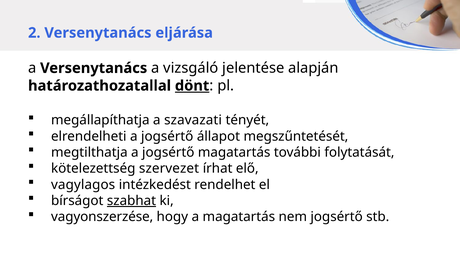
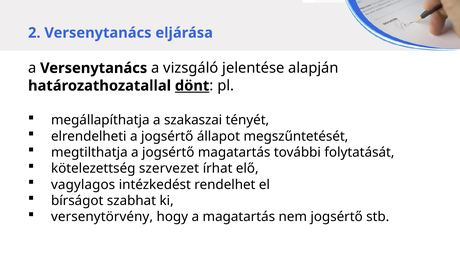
szavazati: szavazati -> szakaszai
szabhat underline: present -> none
vagyonszerzése: vagyonszerzése -> versenytörvény
